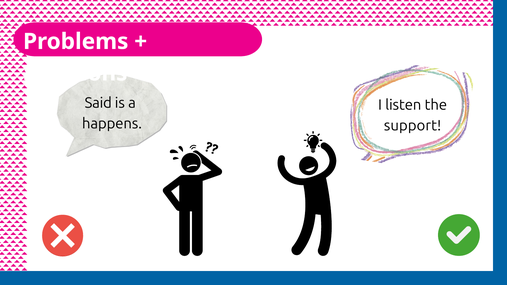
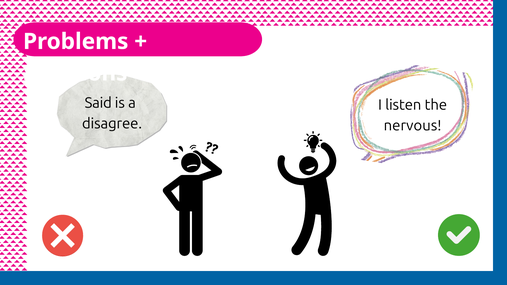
happens: happens -> disagree
support: support -> nervous
